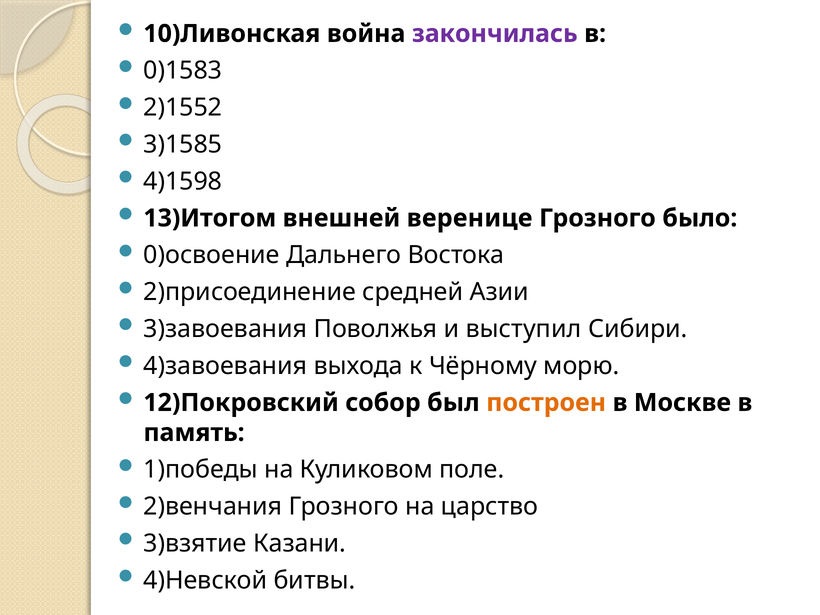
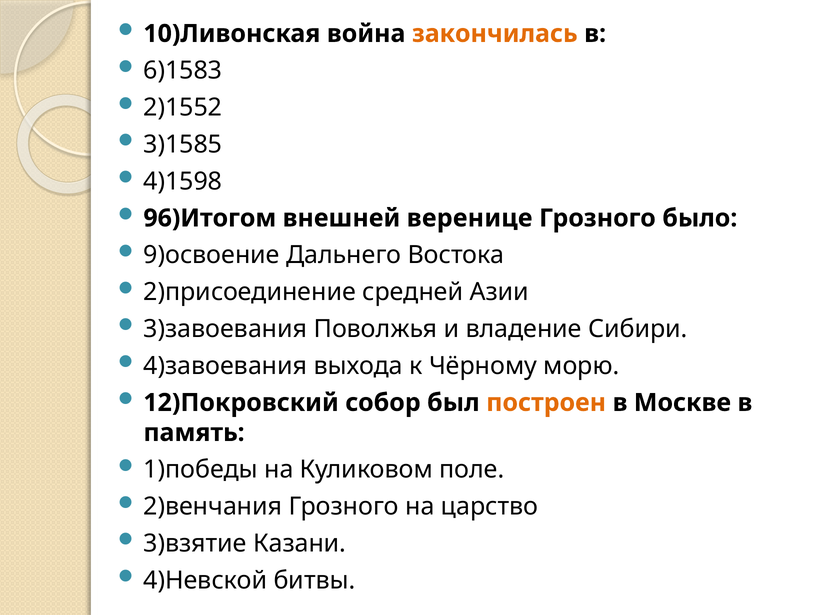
закончилась colour: purple -> orange
0)1583: 0)1583 -> 6)1583
13)Итогом: 13)Итогом -> 96)Итогом
0)освоение: 0)освоение -> 9)освоение
выступил: выступил -> владение
